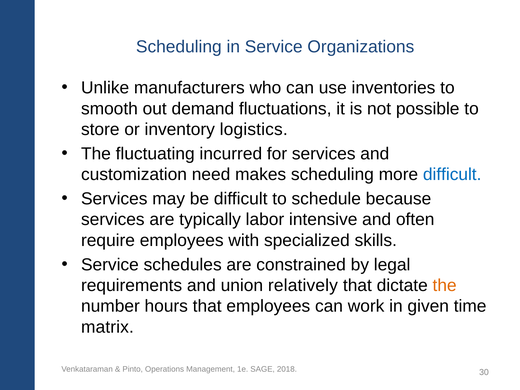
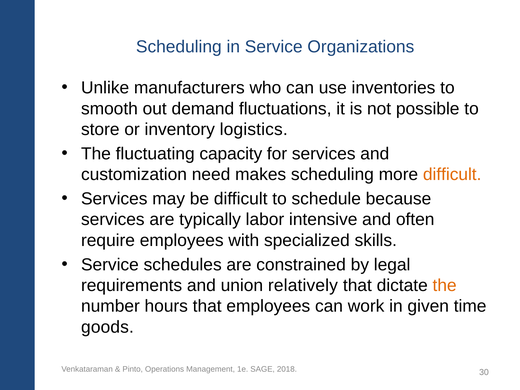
incurred: incurred -> capacity
difficult at (452, 175) colour: blue -> orange
matrix: matrix -> goods
